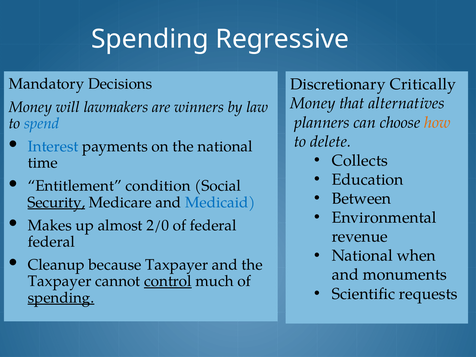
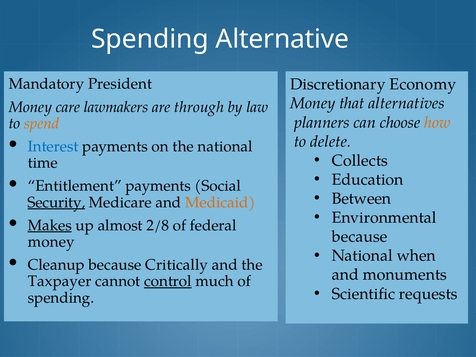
Regressive: Regressive -> Alternative
Decisions: Decisions -> President
Critically: Critically -> Economy
will: will -> care
winners: winners -> through
spend colour: blue -> orange
Entitlement condition: condition -> payments
Medicaid colour: blue -> orange
Makes underline: none -> present
2/0: 2/0 -> 2/8
revenue at (360, 237): revenue -> because
federal at (51, 242): federal -> money
because Taxpayer: Taxpayer -> Critically
spending at (61, 298) underline: present -> none
